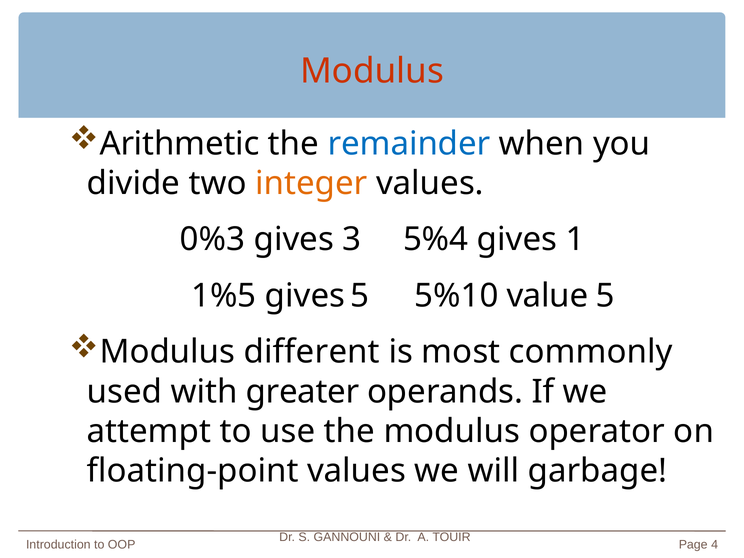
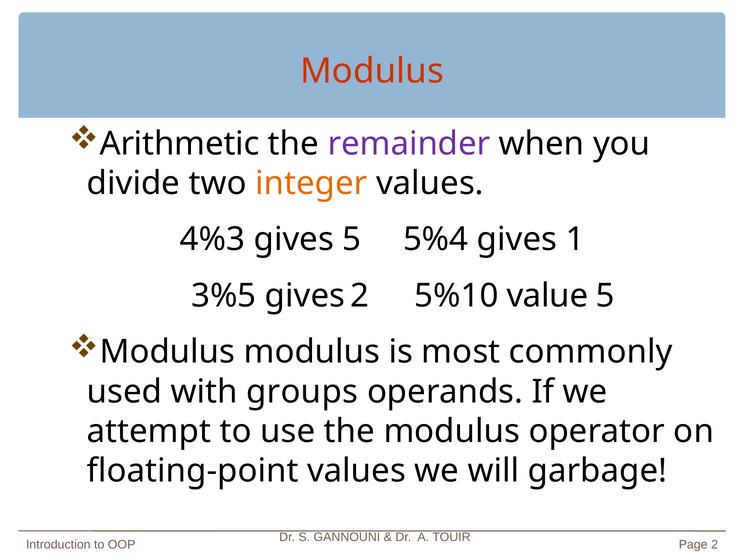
remainder colour: blue -> purple
0%3: 0%3 -> 4%3
gives 3: 3 -> 5
1%5: 1%5 -> 3%5
gives 5: 5 -> 2
Modulus different: different -> modulus
greater: greater -> groups
Page 4: 4 -> 2
